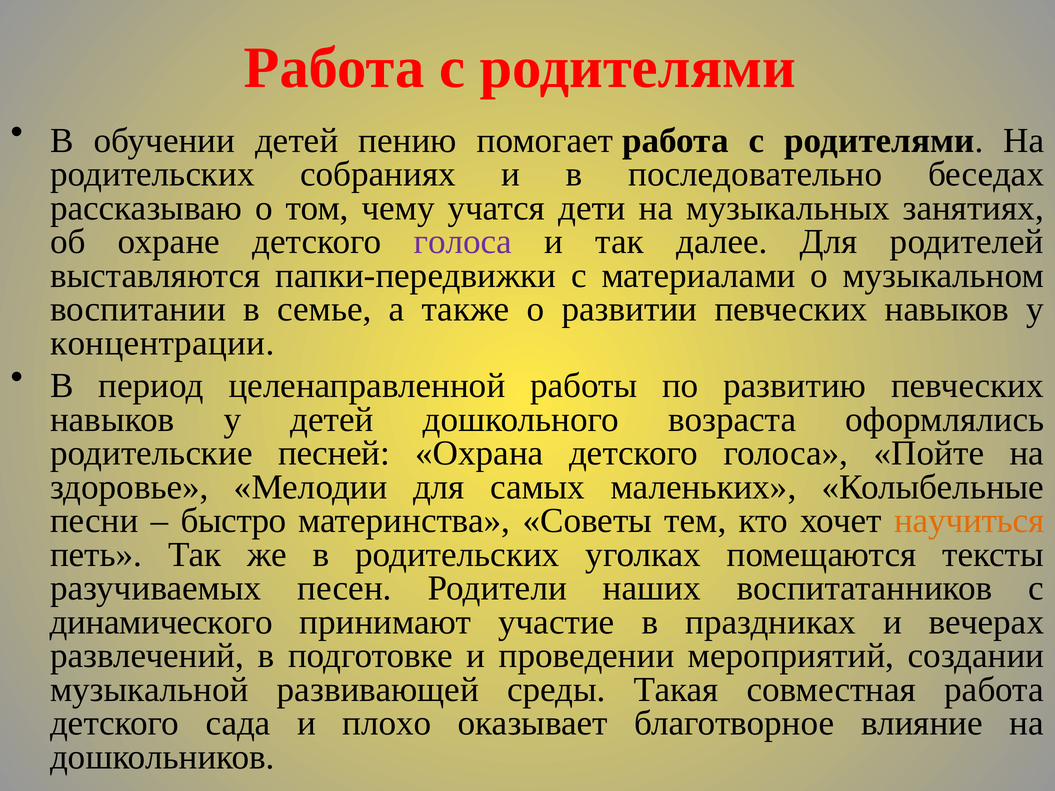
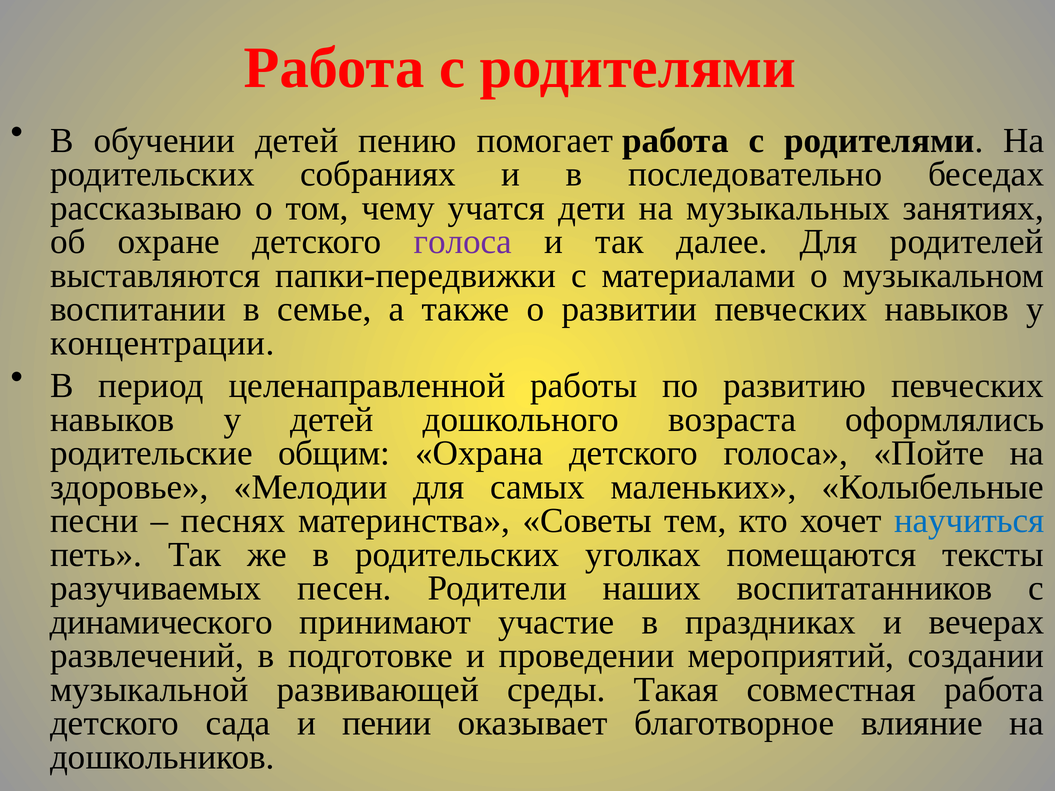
песней: песней -> общим
быстро: быстро -> песнях
научиться colour: orange -> blue
плохо: плохо -> пении
